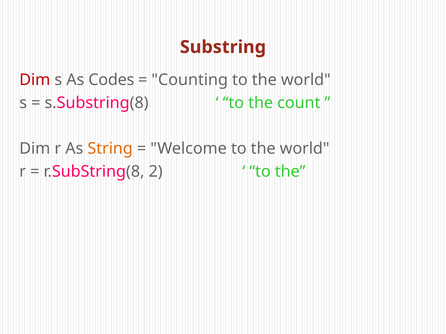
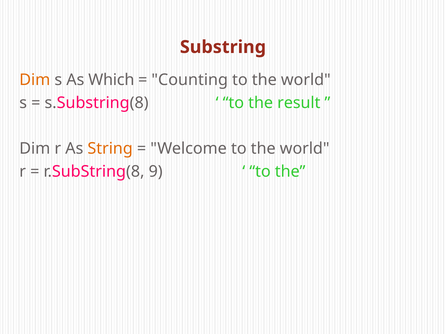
Dim at (35, 80) colour: red -> orange
Codes: Codes -> Which
count: count -> result
2: 2 -> 9
